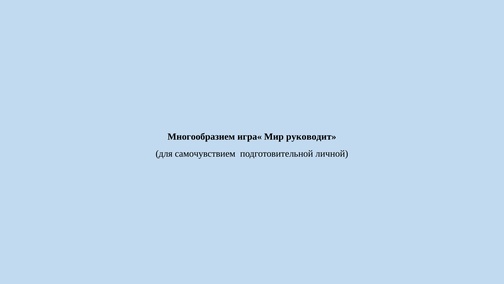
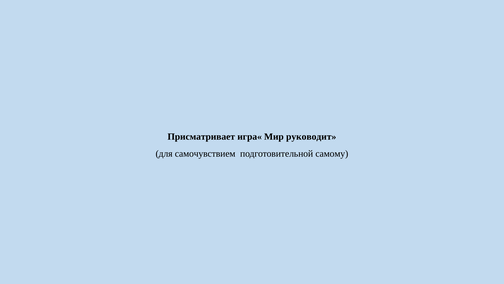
Многообразием: Многообразием -> Присматривает
личной: личной -> самому
